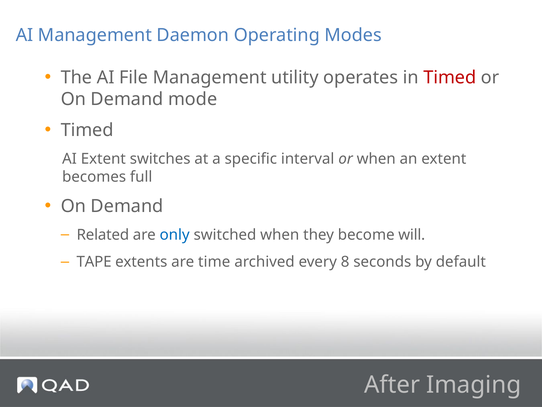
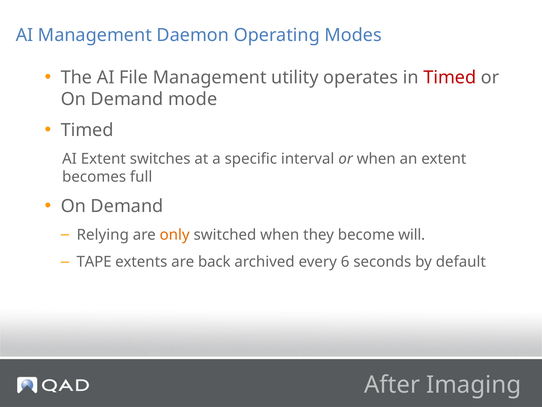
Related: Related -> Relying
only colour: blue -> orange
time: time -> back
8: 8 -> 6
